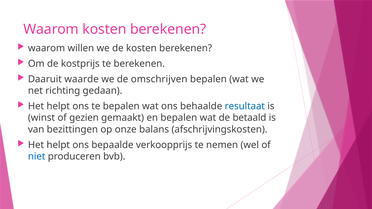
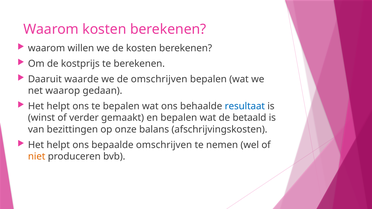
richting: richting -> waarop
gezien: gezien -> verder
bepaalde verkoopprijs: verkoopprijs -> omschrijven
niet colour: blue -> orange
